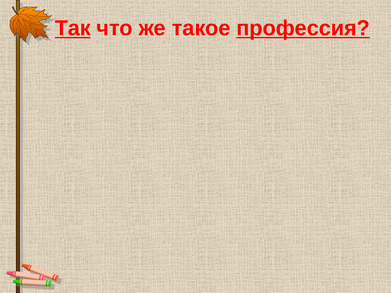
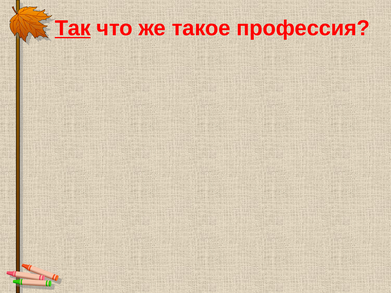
профессия at (303, 28) underline: present -> none
